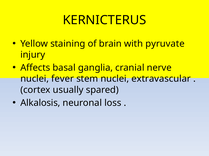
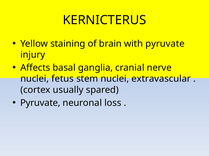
fever: fever -> fetus
Alkalosis at (40, 103): Alkalosis -> Pyruvate
